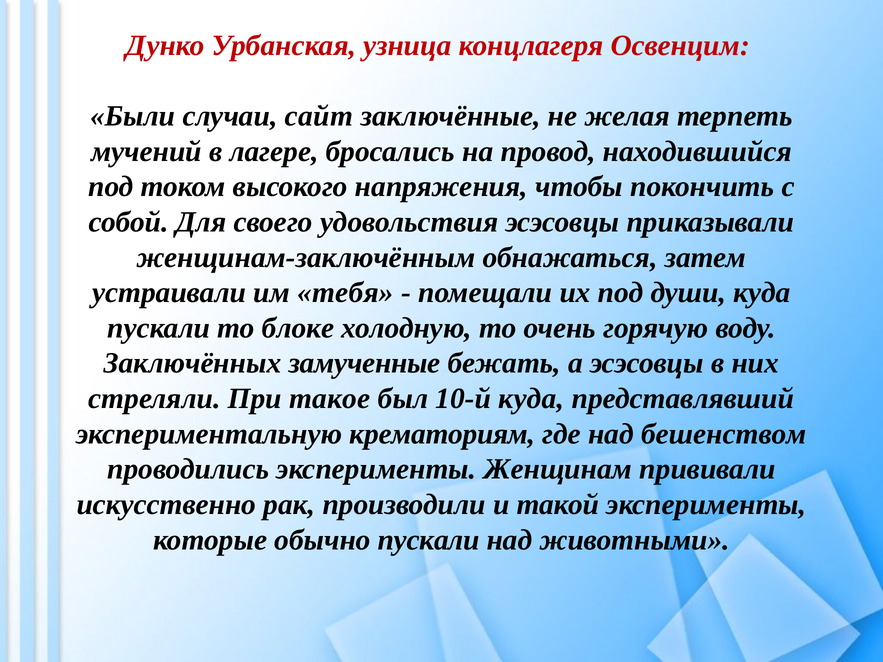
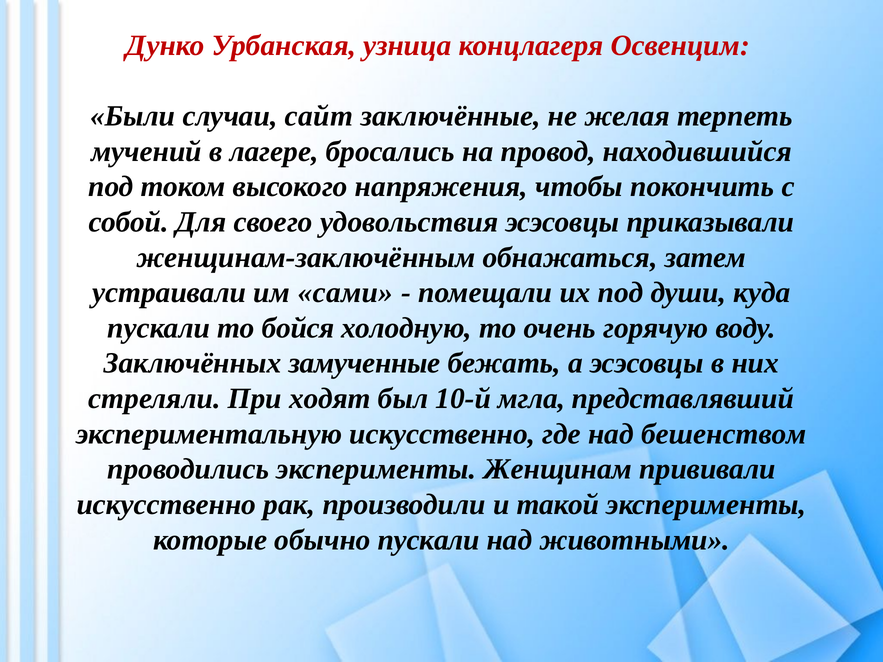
тебя: тебя -> сами
блоке: блоке -> бойся
такое: такое -> ходят
10-й куда: куда -> мгла
экспериментальную крематориям: крематориям -> искусственно
